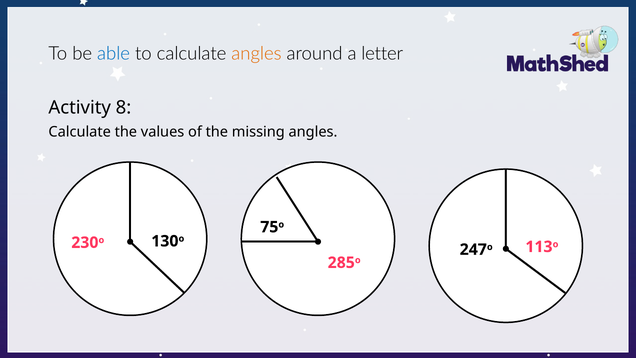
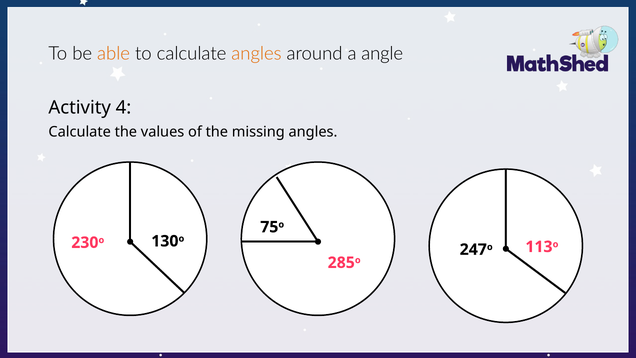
able colour: blue -> orange
letter: letter -> angle
8: 8 -> 4
